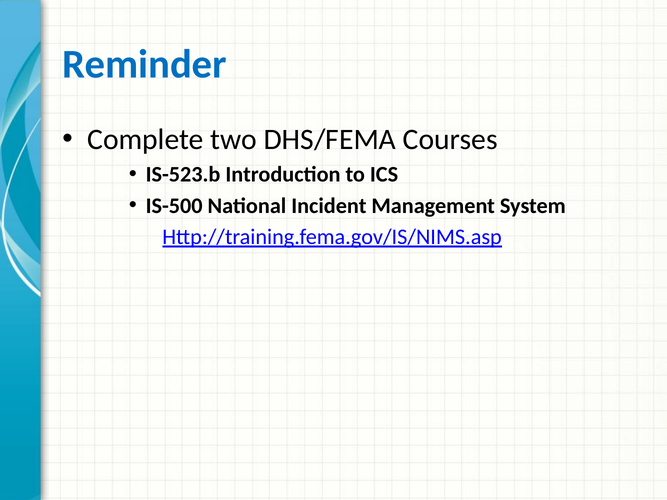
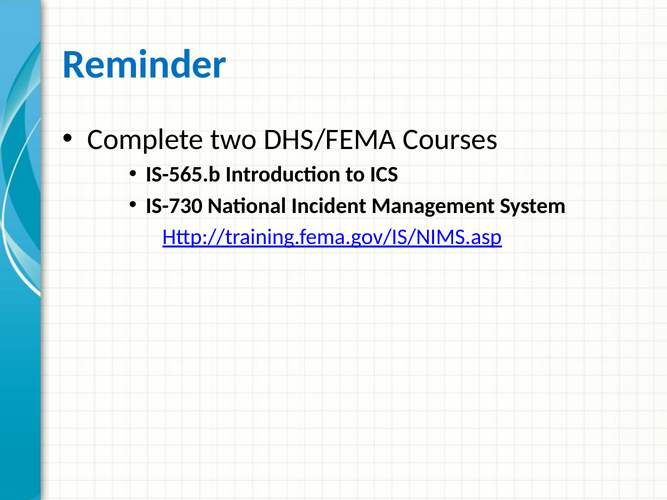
IS-523.b: IS-523.b -> IS-565.b
IS-500: IS-500 -> IS-730
